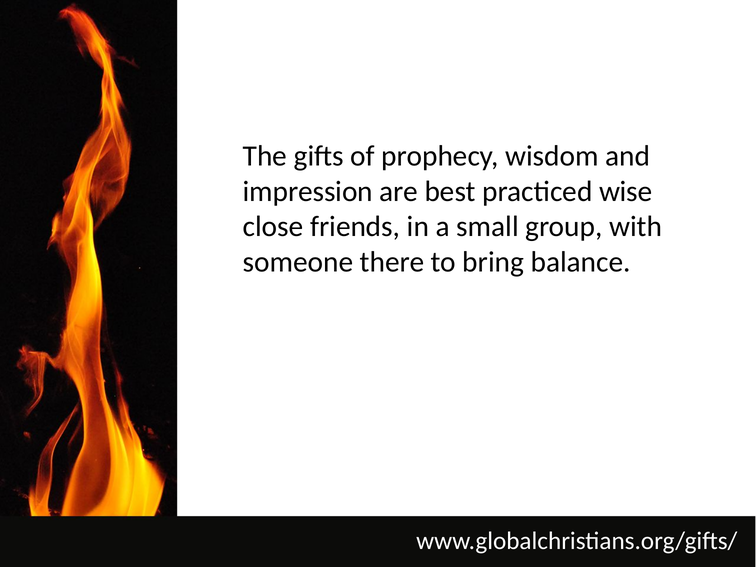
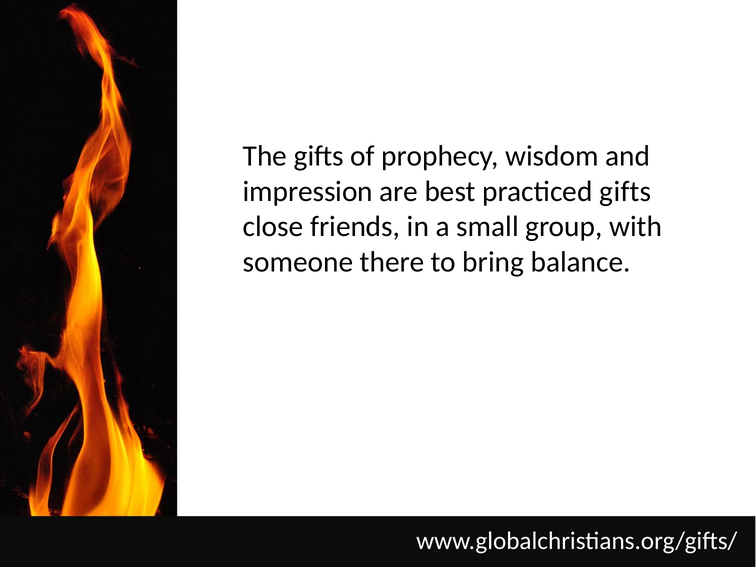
practiced wise: wise -> gifts
